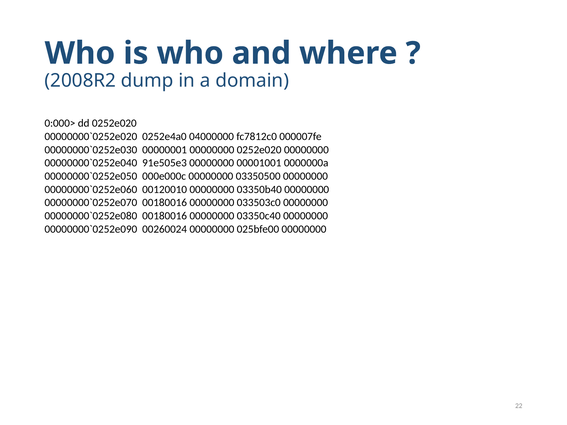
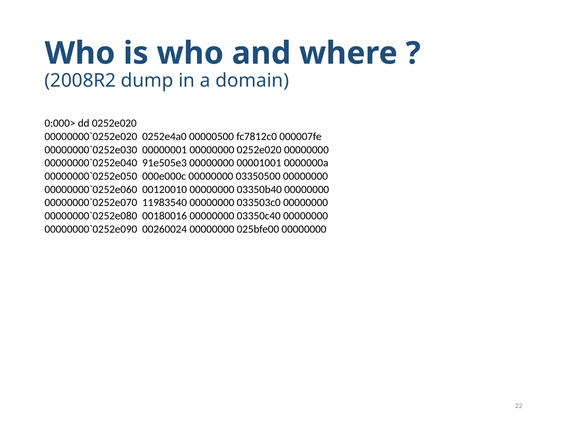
04000000: 04000000 -> 00000500
00180016 at (165, 203): 00180016 -> 11983540
